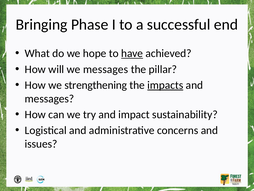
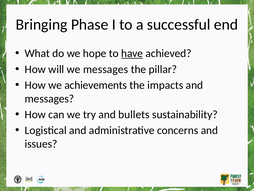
strengthening: strengthening -> achievements
impacts underline: present -> none
impact: impact -> bullets
